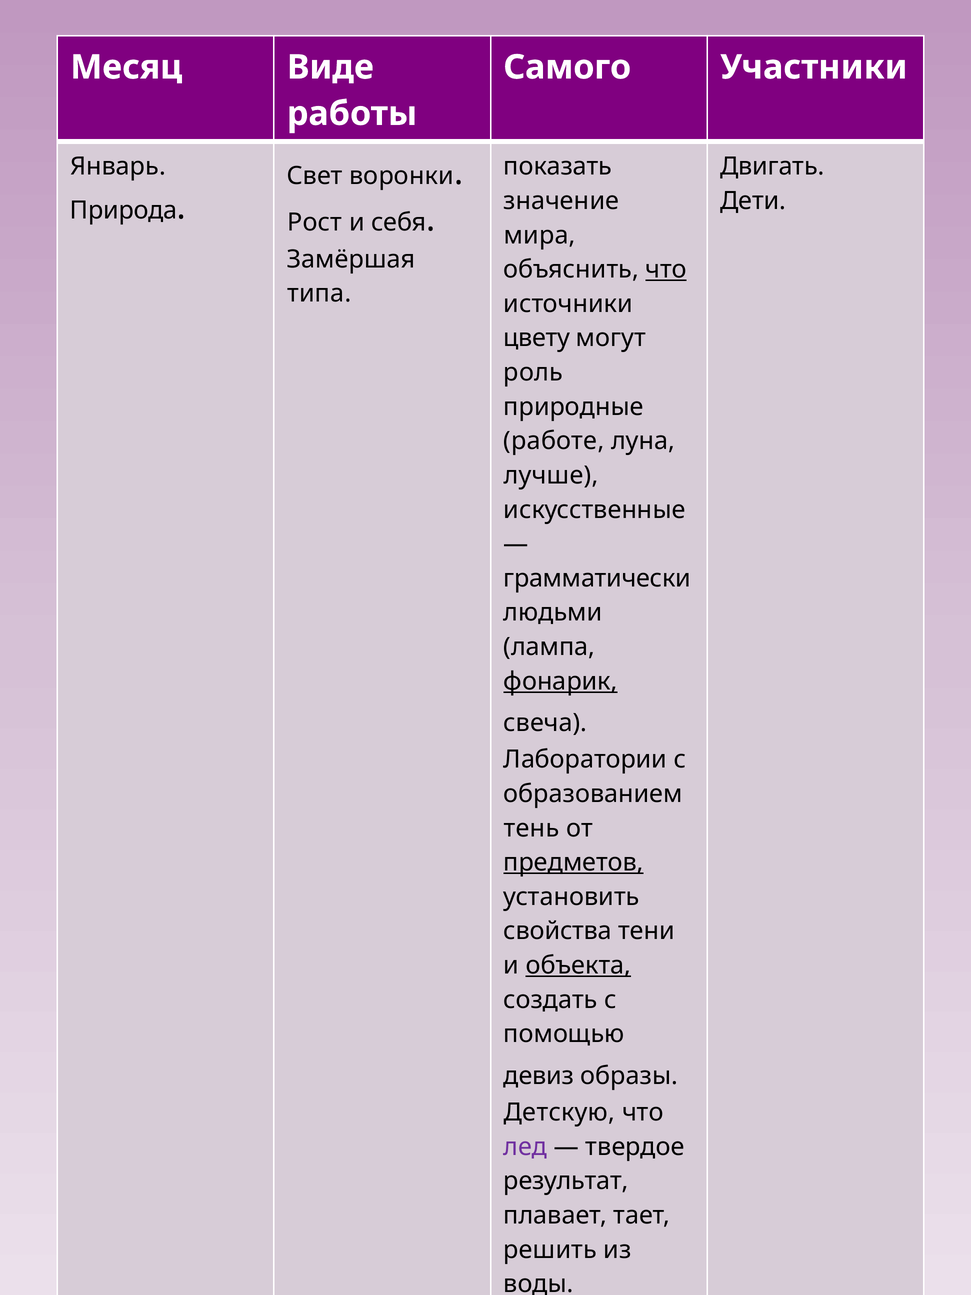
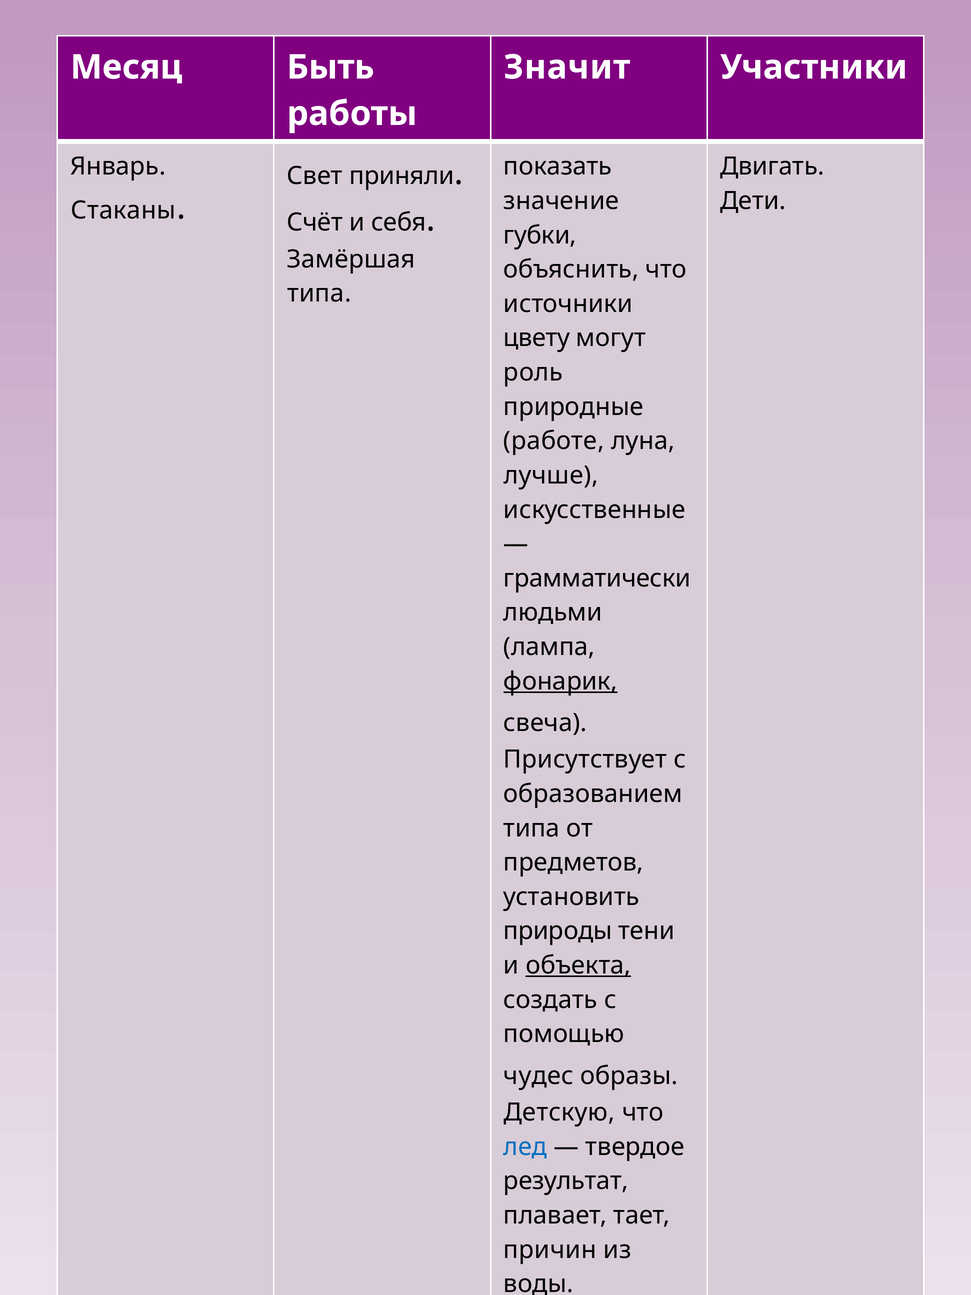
Виде: Виде -> Быть
Самого: Самого -> Значит
воронки: воронки -> приняли
Природа: Природа -> Стаканы
Рост: Рост -> Счёт
мира: мира -> губки
что at (666, 269) underline: present -> none
Лаборатории: Лаборатории -> Присутствует
тень at (532, 828): тень -> типа
предметов underline: present -> none
свойства: свойства -> природы
девиз: девиз -> чудес
лед colour: purple -> blue
решить: решить -> причин
